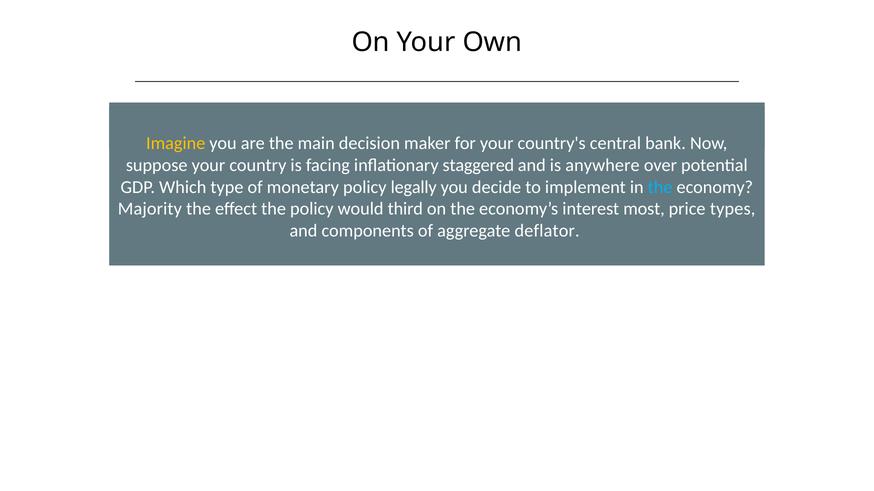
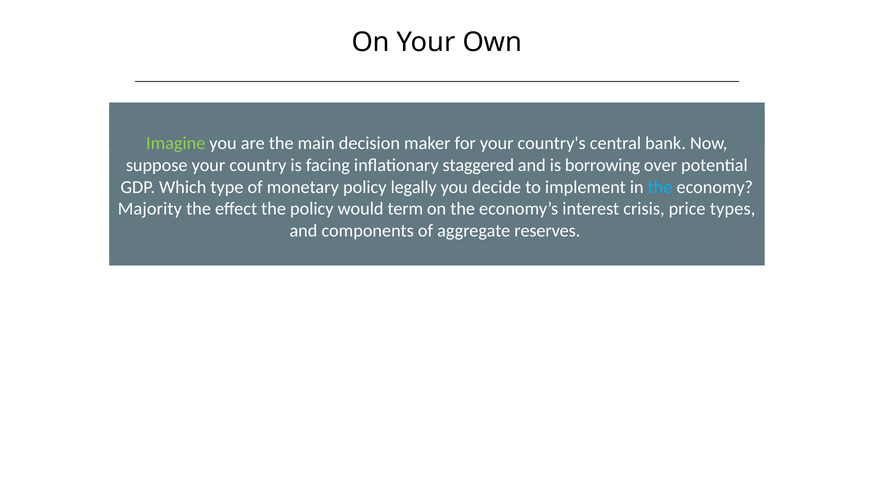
Imagine colour: yellow -> light green
anywhere: anywhere -> borrowing
third: third -> term
most: most -> crisis
deflator: deflator -> reserves
